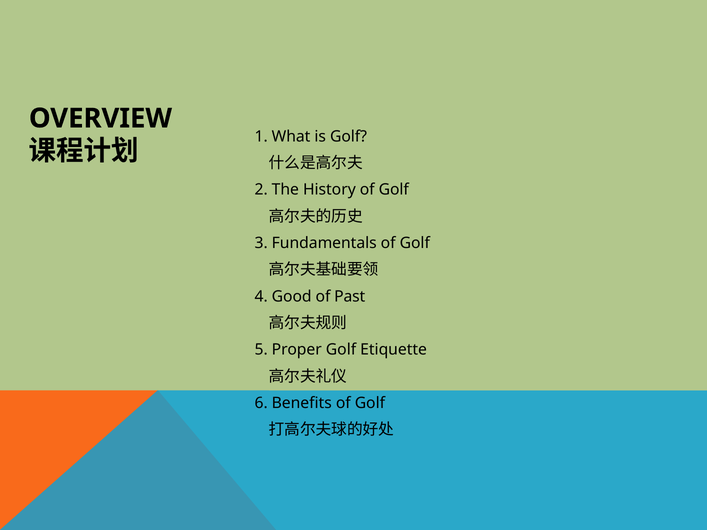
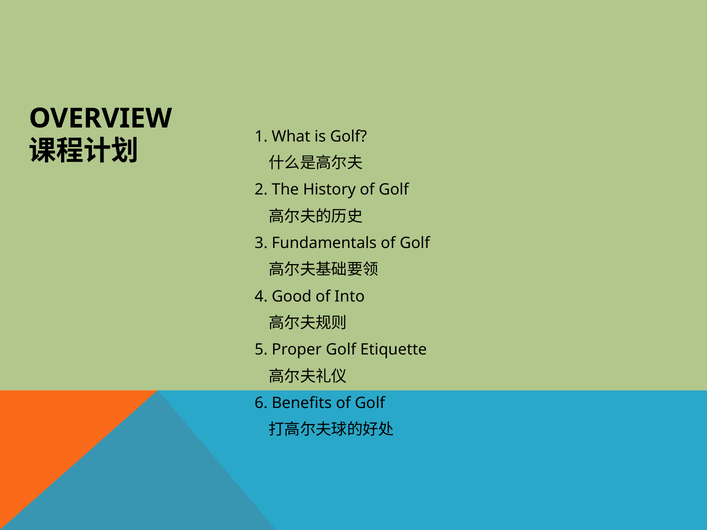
Past: Past -> Into
